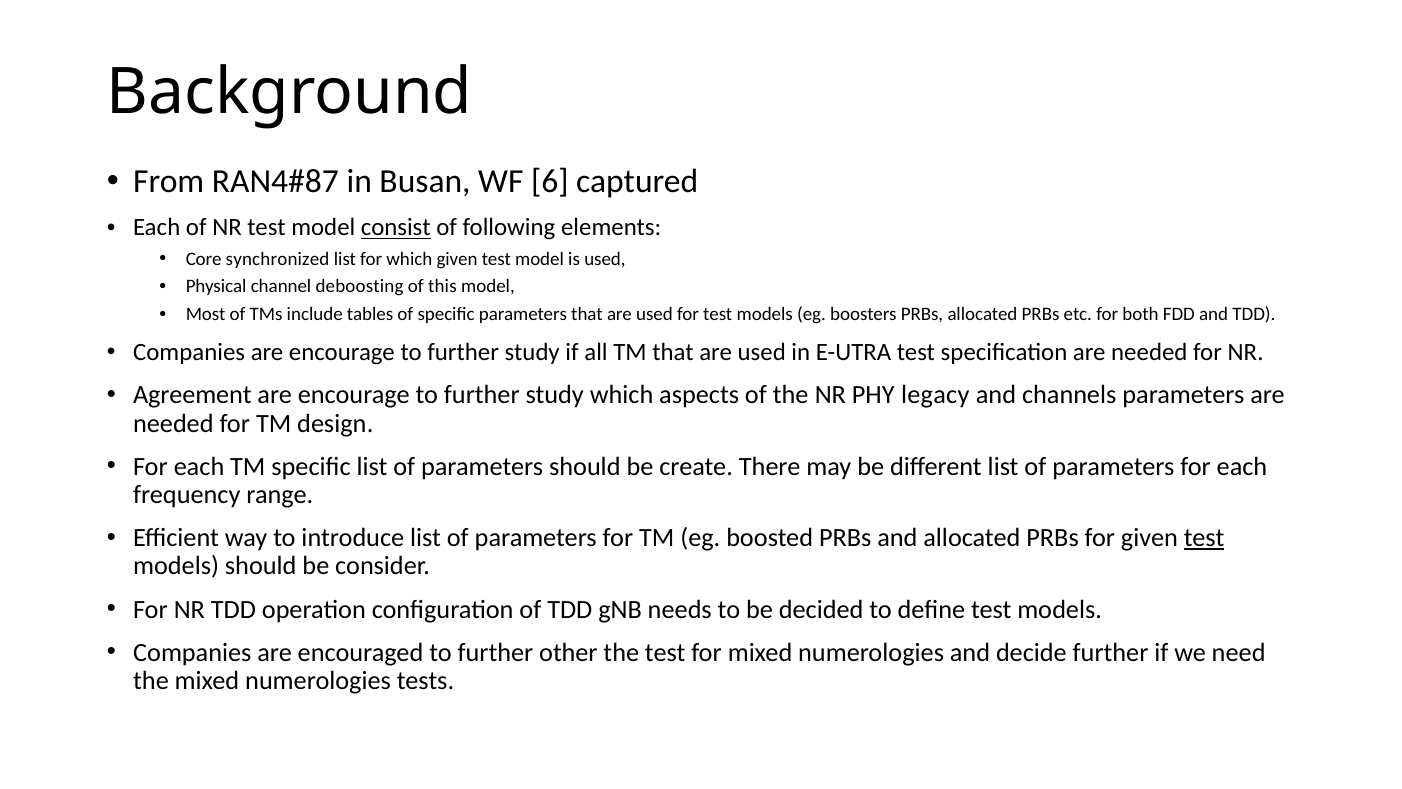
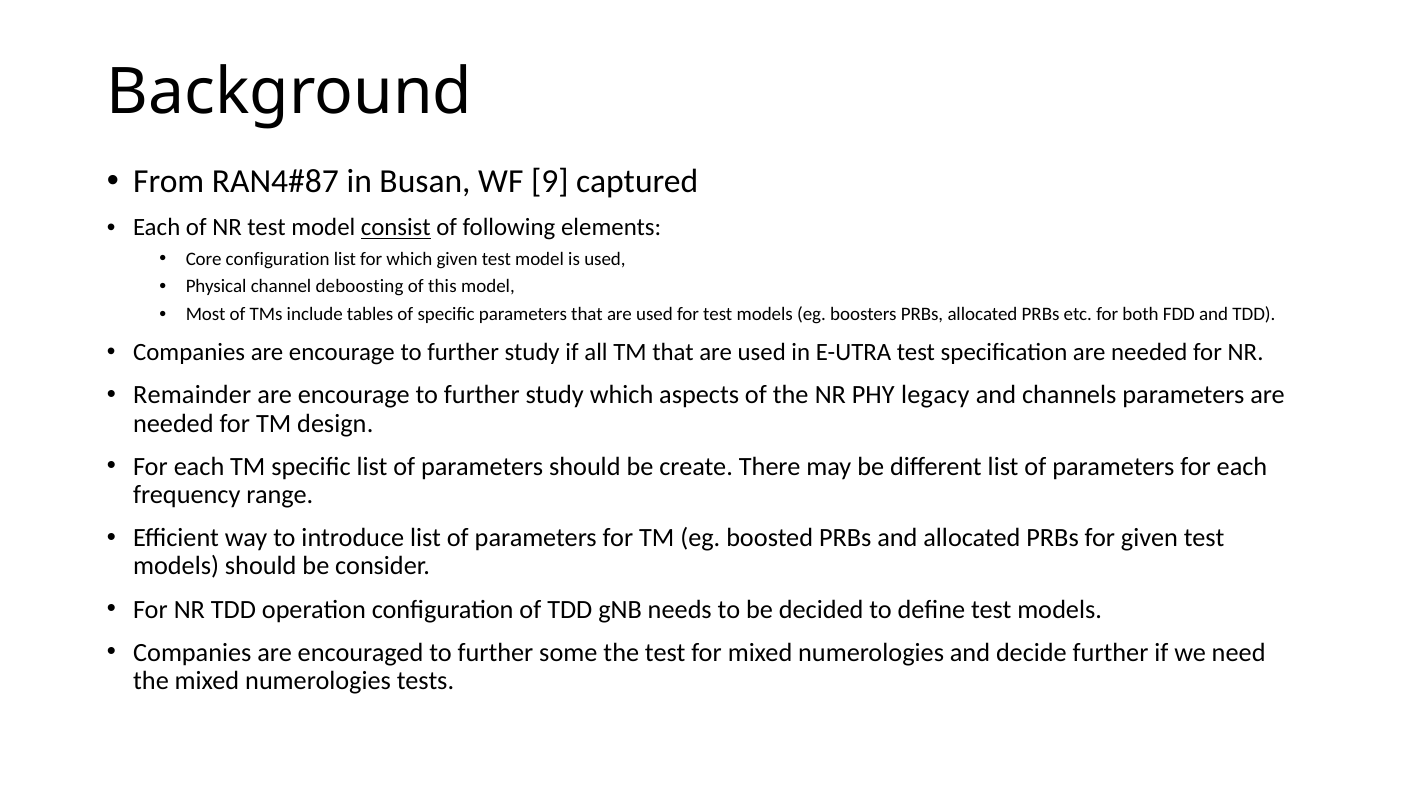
6: 6 -> 9
Core synchronized: synchronized -> configuration
Agreement: Agreement -> Remainder
test at (1204, 538) underline: present -> none
other: other -> some
